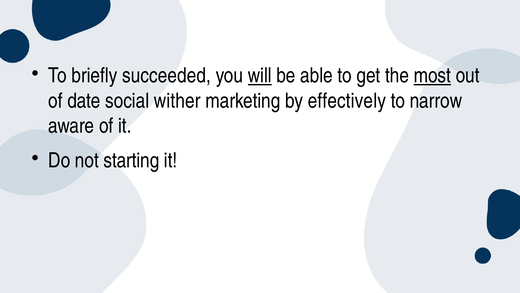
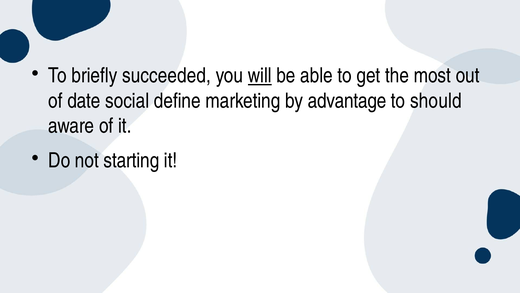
most underline: present -> none
wither: wither -> define
effectively: effectively -> advantage
narrow: narrow -> should
